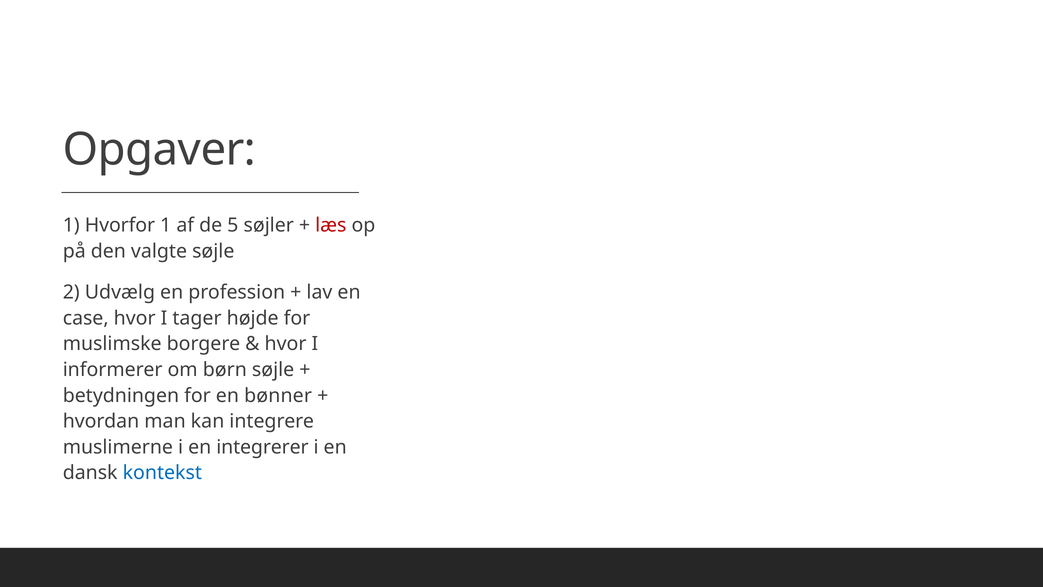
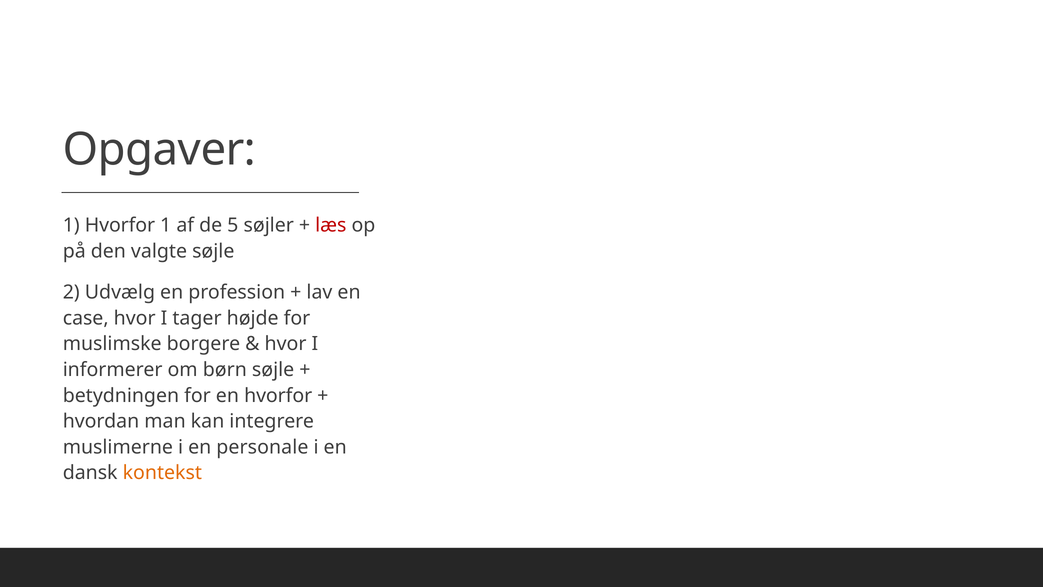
en bønner: bønner -> hvorfor
integrerer: integrerer -> personale
kontekst colour: blue -> orange
